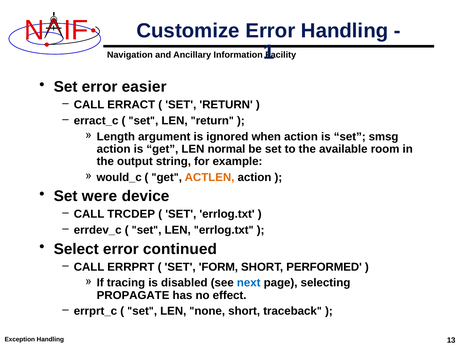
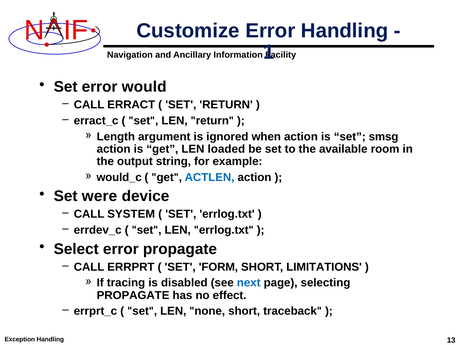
easier: easier -> would
normal: normal -> loaded
ACTLEN colour: orange -> blue
TRCDEP: TRCDEP -> SYSTEM
error continued: continued -> propagate
PERFORMED: PERFORMED -> LIMITATIONS
